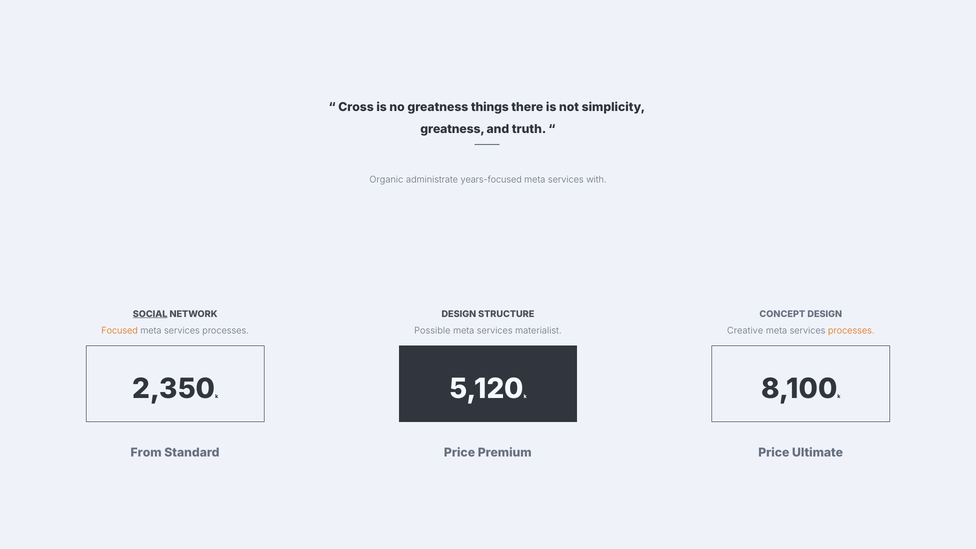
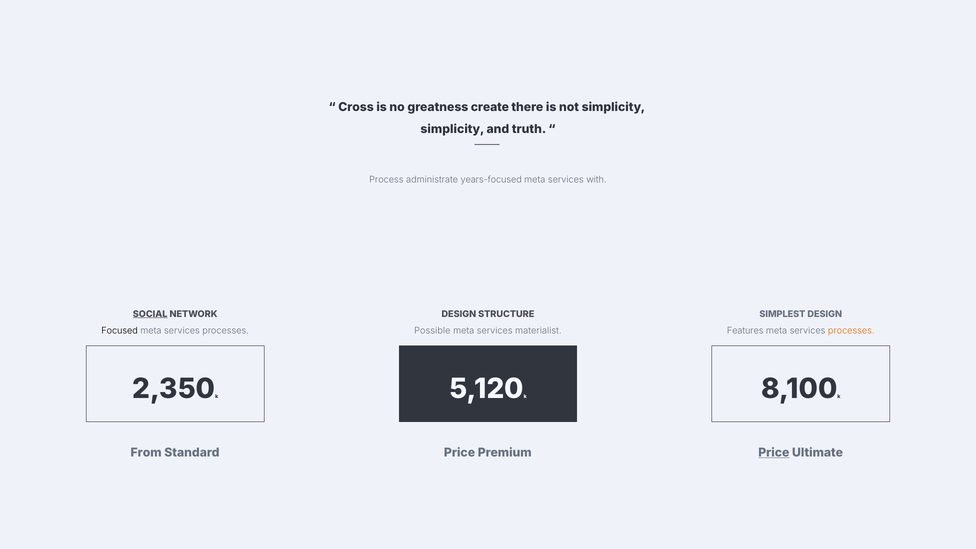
things: things -> create
greatness at (453, 129): greatness -> simplicity
Organic: Organic -> Process
CONCEPT: CONCEPT -> SIMPLEST
Focused colour: orange -> black
Creative: Creative -> Features
Price at (774, 452) underline: none -> present
